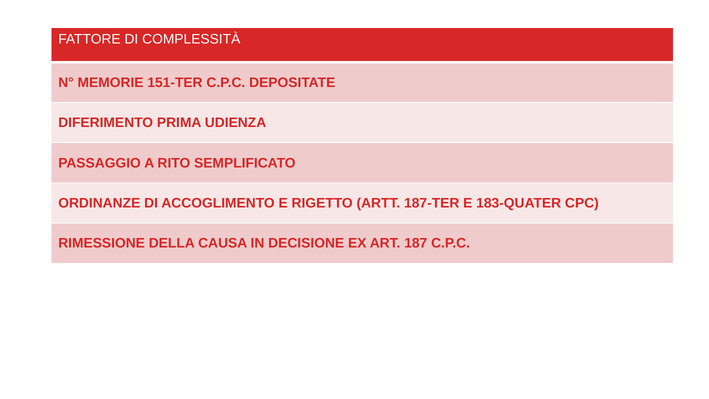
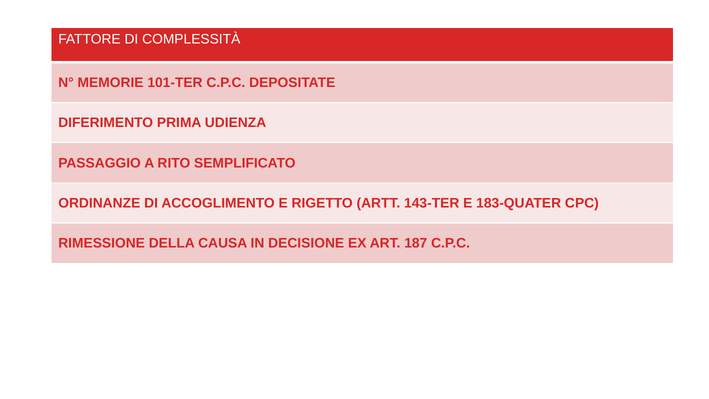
151-TER: 151-TER -> 101-TER
187-TER: 187-TER -> 143-TER
